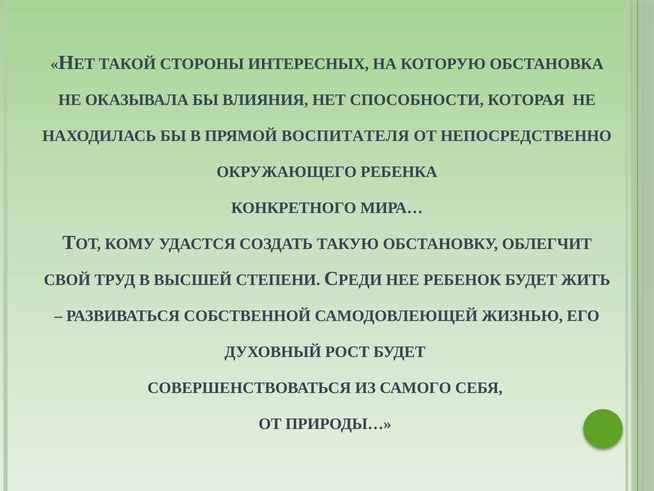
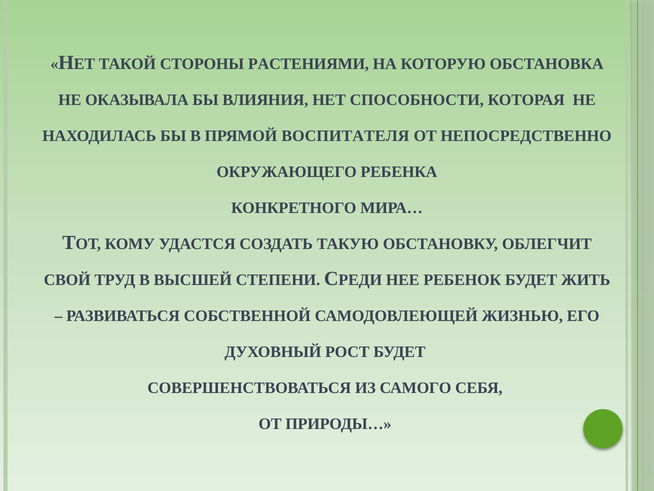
ИНТЕРЕСНЫХ: ИНТЕРЕСНЫХ -> РАСТЕНИЯМИ
